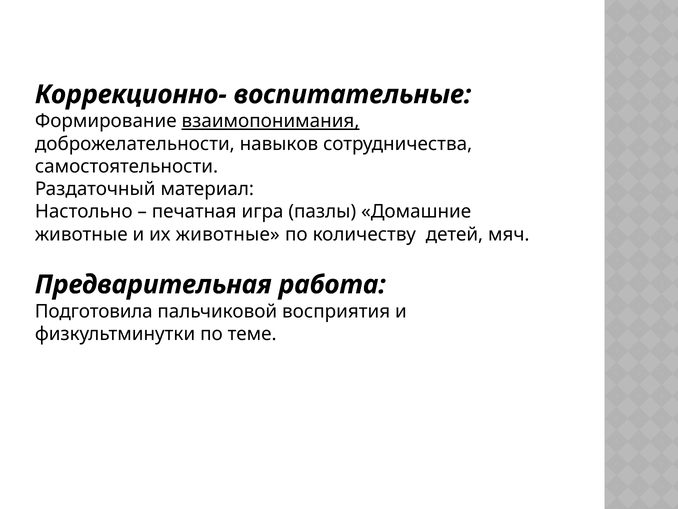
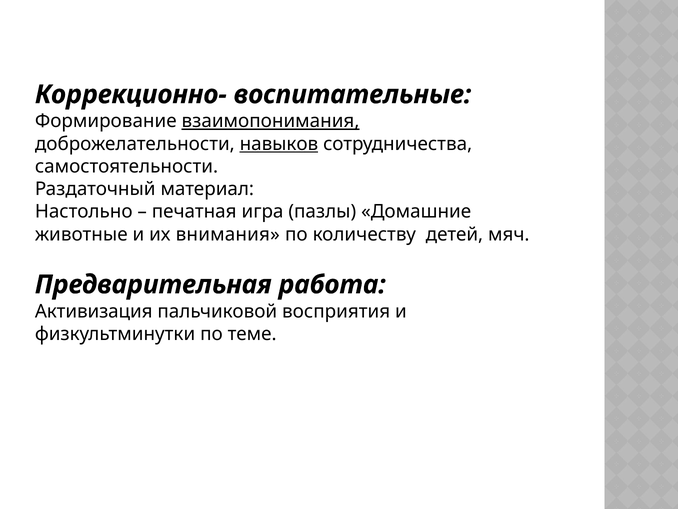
навыков underline: none -> present
их животные: животные -> внимания
Подготовила: Подготовила -> Активизация
